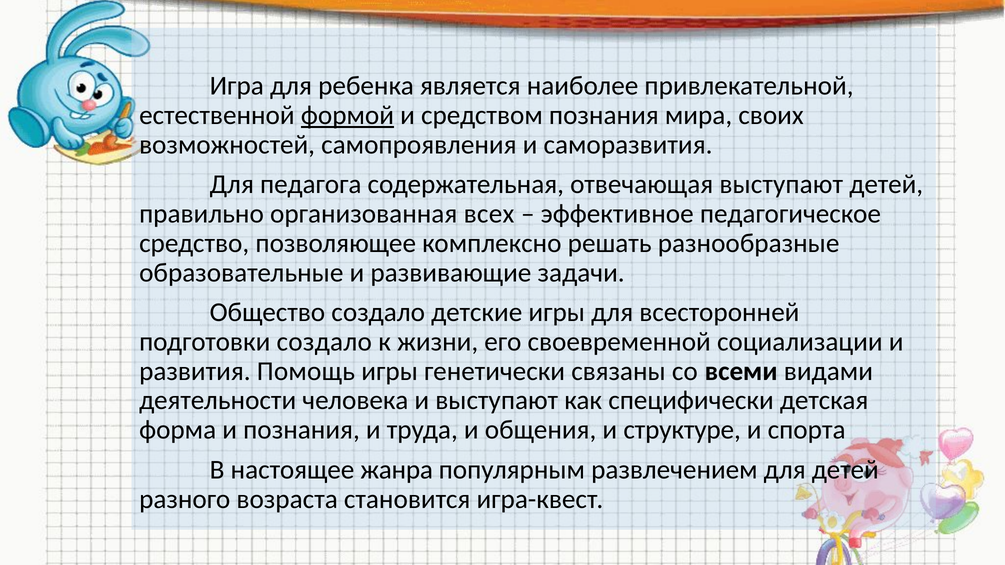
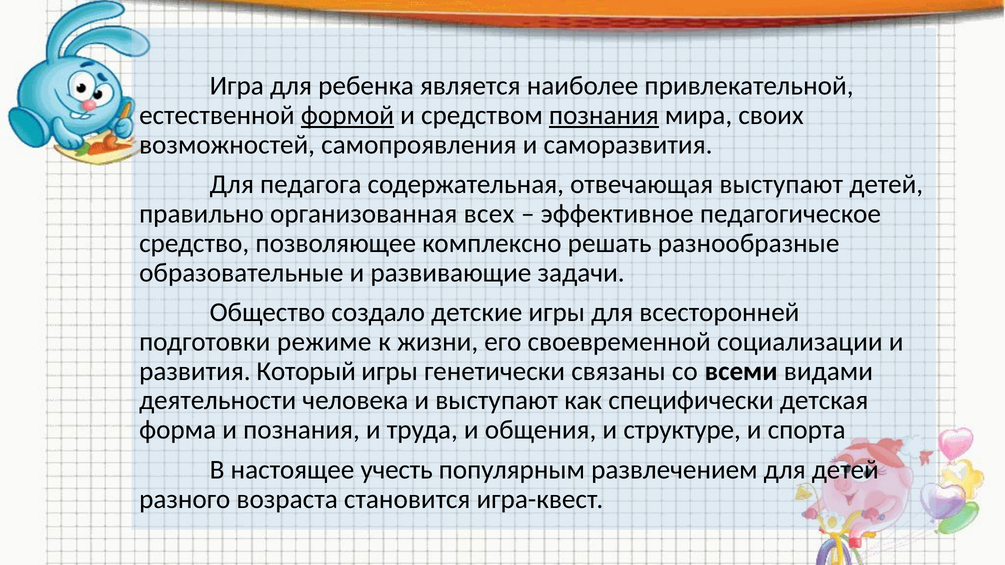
познания at (604, 115) underline: none -> present
подготовки создало: создало -> режиме
Помощь: Помощь -> Который
жанра: жанра -> учесть
